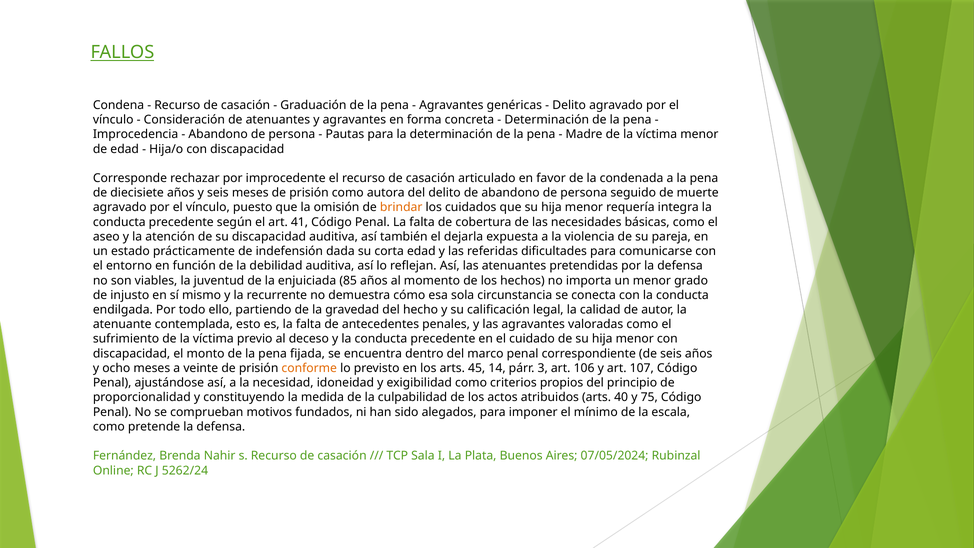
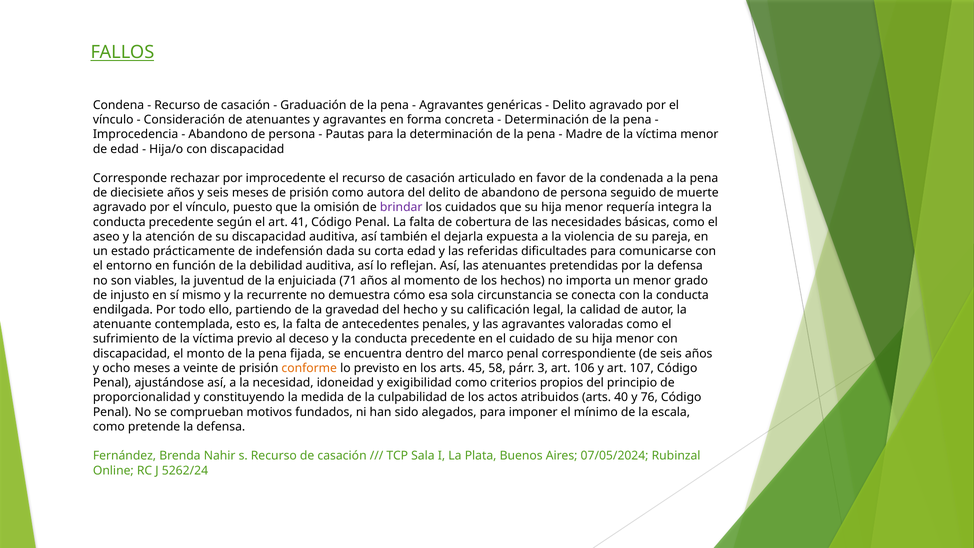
brindar colour: orange -> purple
85: 85 -> 71
14: 14 -> 58
75: 75 -> 76
